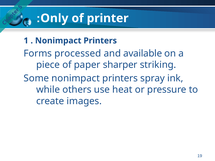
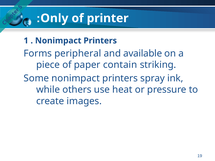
processed: processed -> peripheral
sharper: sharper -> contain
